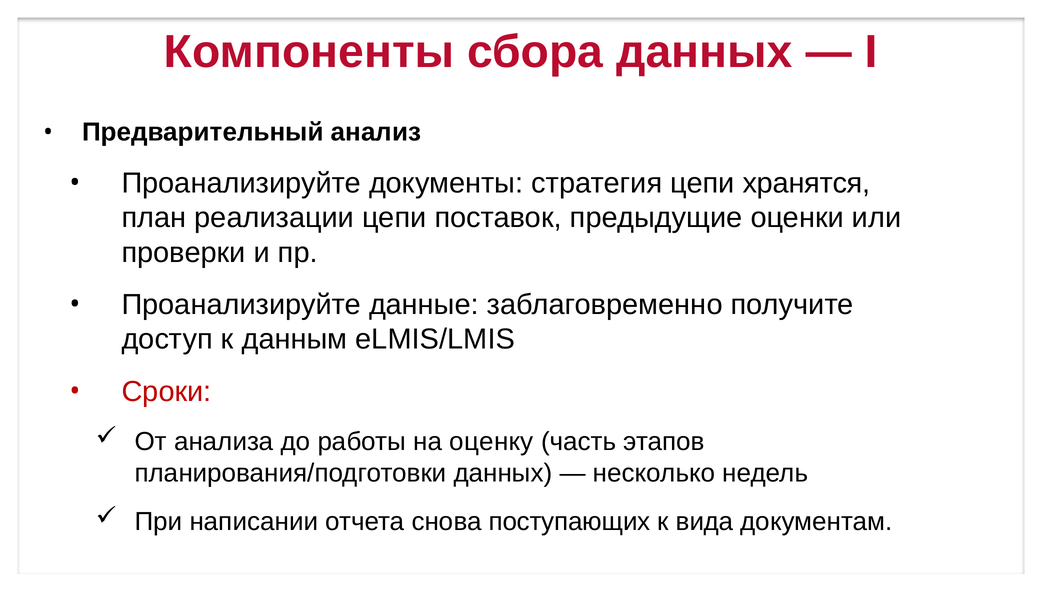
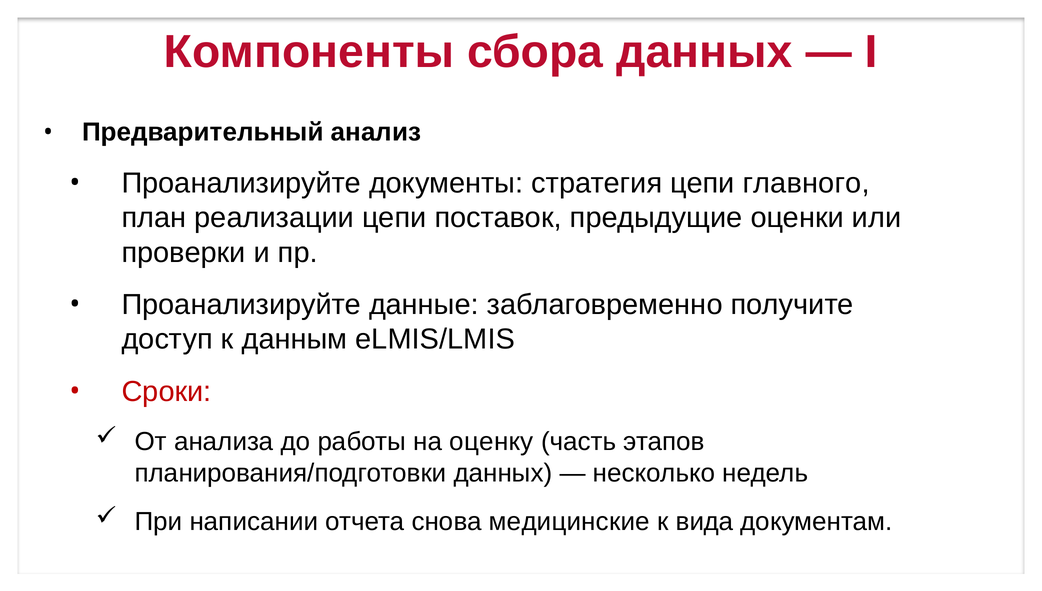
хранятся: хранятся -> главного
поступающих: поступающих -> медицинские
